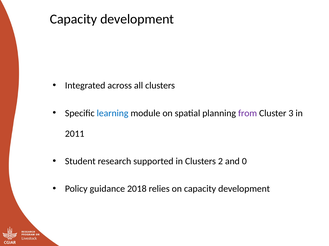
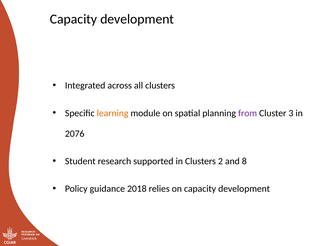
learning colour: blue -> orange
2011: 2011 -> 2076
0: 0 -> 8
